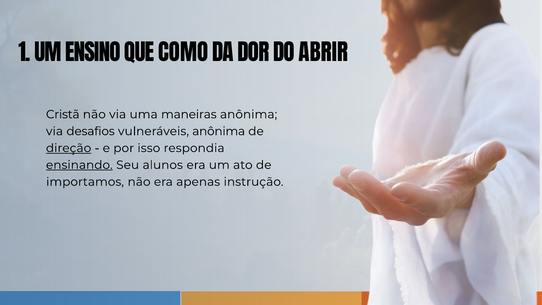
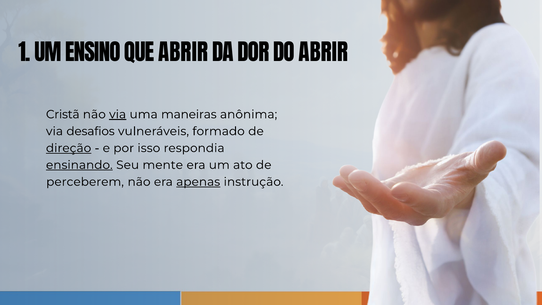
QUE COMO: COMO -> ABRIR
via at (118, 114) underline: none -> present
vulneráveis anônima: anônima -> formado
alunos: alunos -> mente
importamos: importamos -> perceberem
apenas underline: none -> present
